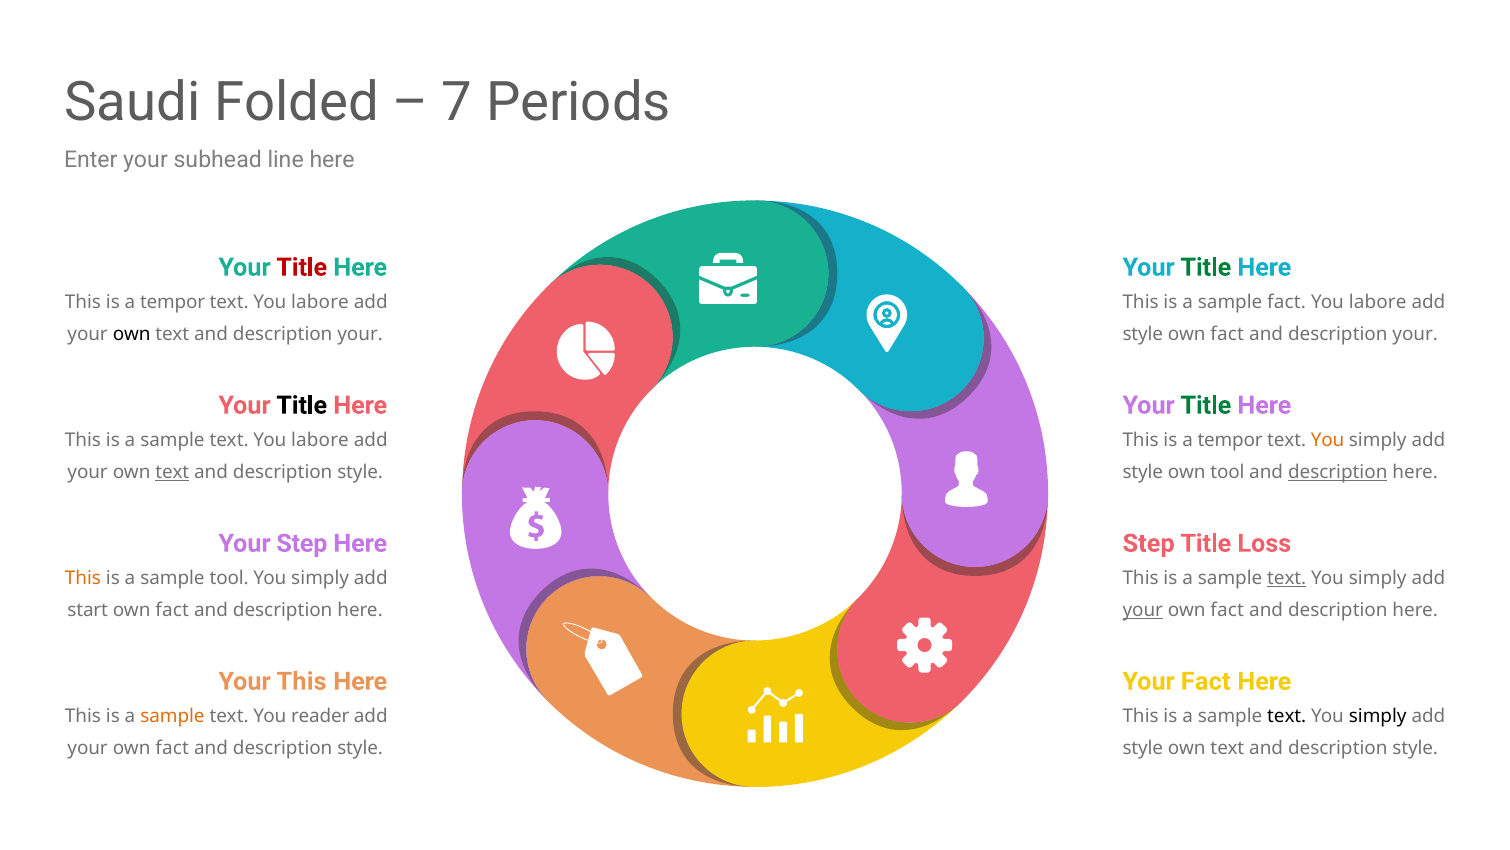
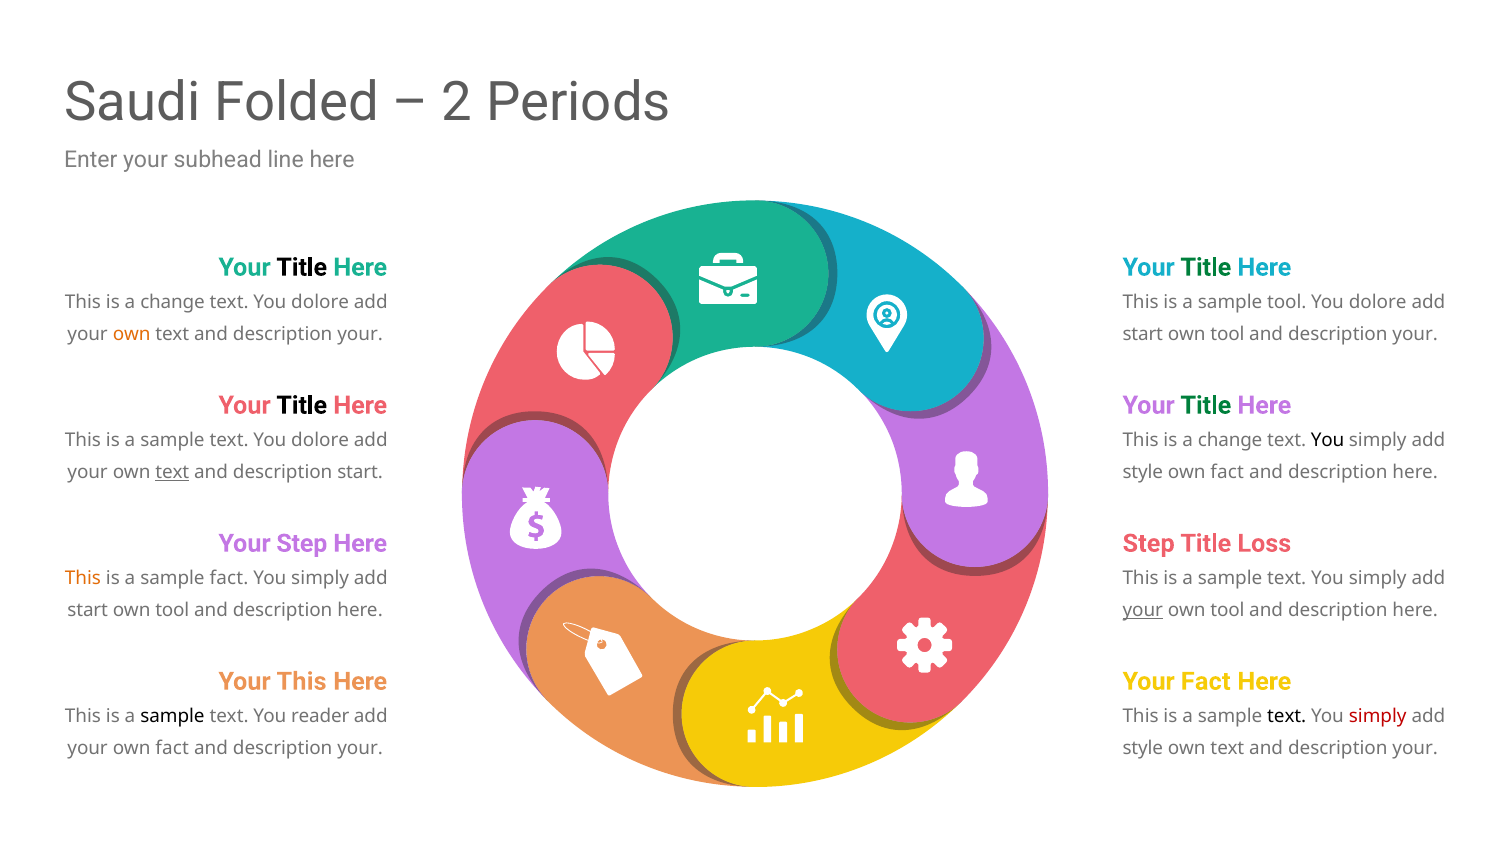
7: 7 -> 2
Title at (302, 267) colour: red -> black
tempor at (173, 302): tempor -> change
labore at (320, 302): labore -> dolore
sample fact: fact -> tool
labore at (1378, 302): labore -> dolore
own at (132, 334) colour: black -> orange
style at (1143, 334): style -> start
fact at (1227, 334): fact -> tool
sample text You labore: labore -> dolore
tempor at (1230, 440): tempor -> change
You at (1328, 440) colour: orange -> black
style at (360, 472): style -> start
tool at (1227, 472): tool -> fact
description at (1338, 472) underline: present -> none
sample tool: tool -> fact
text at (1287, 578) underline: present -> none
fact at (172, 610): fact -> tool
fact at (1227, 610): fact -> tool
sample at (172, 716) colour: orange -> black
simply at (1378, 716) colour: black -> red
style at (360, 748): style -> your
style at (1415, 748): style -> your
